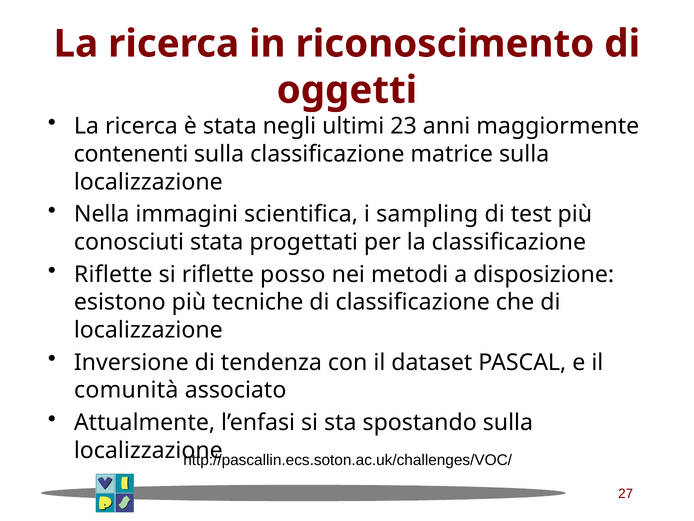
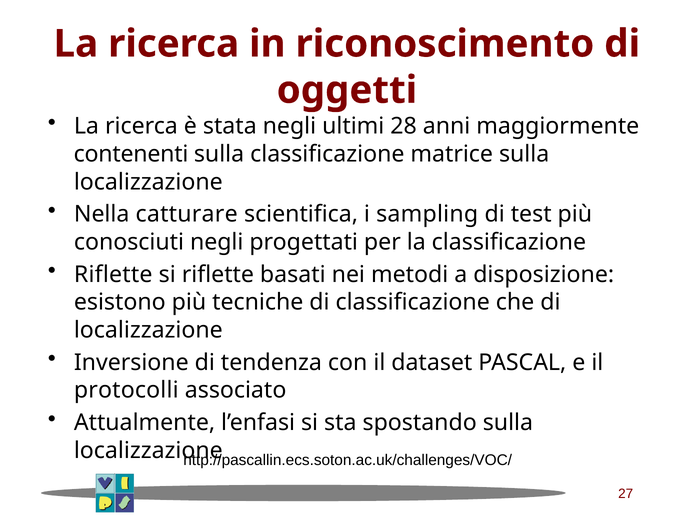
23: 23 -> 28
immagini: immagini -> catturare
conosciuti stata: stata -> negli
posso: posso -> basati
comunità: comunità -> protocolli
